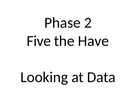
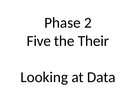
Have: Have -> Their
